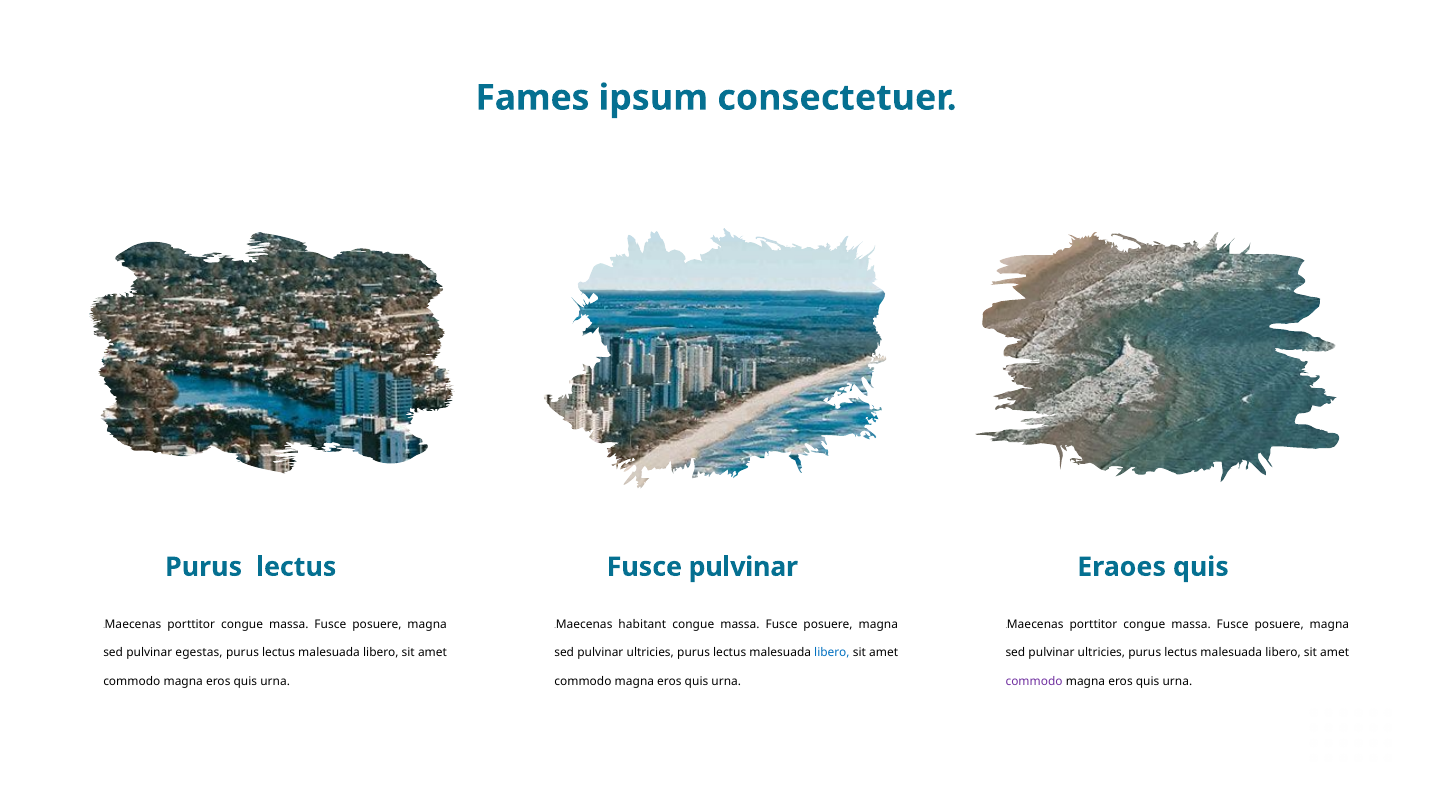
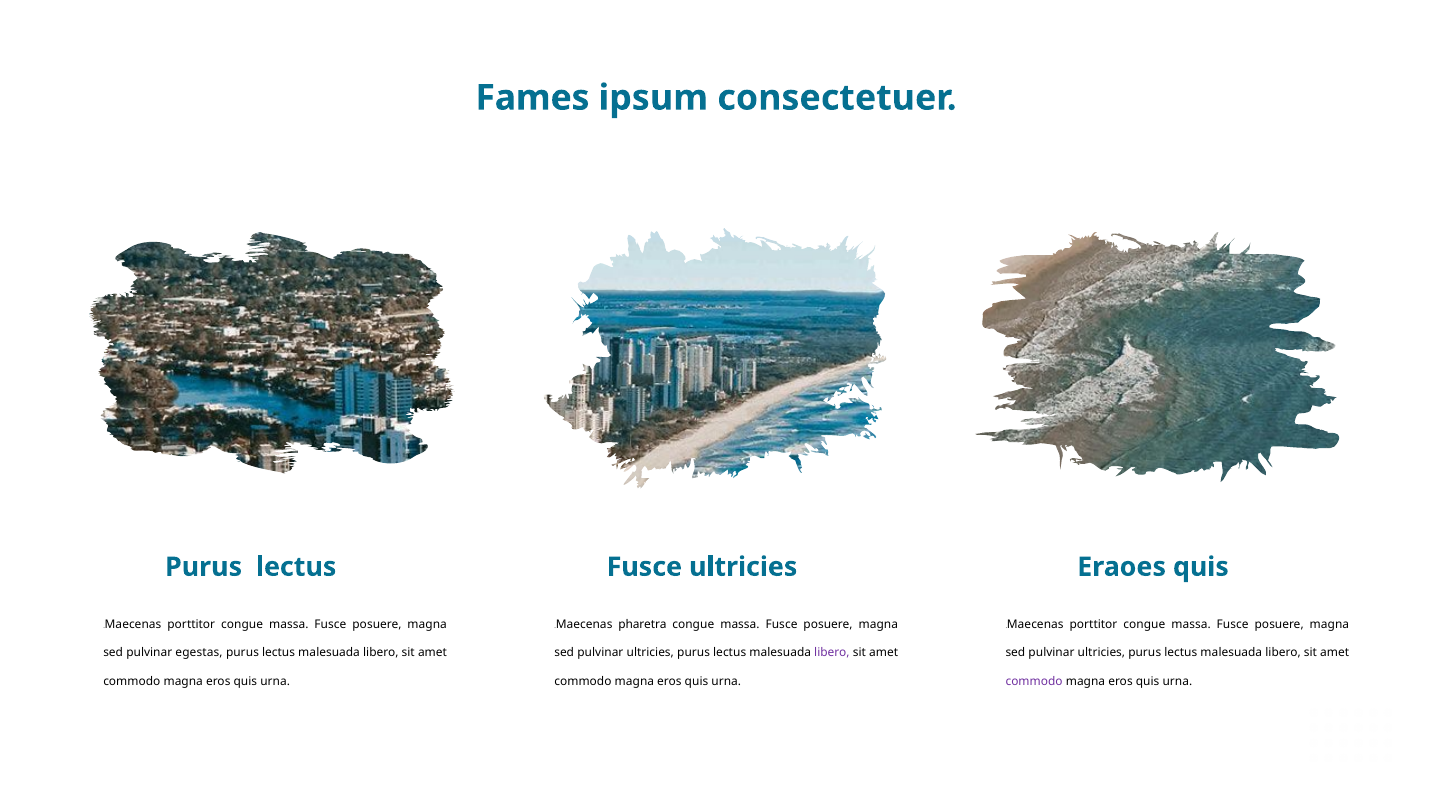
Fusce pulvinar: pulvinar -> ultricies
habitant: habitant -> pharetra
libero at (832, 653) colour: blue -> purple
